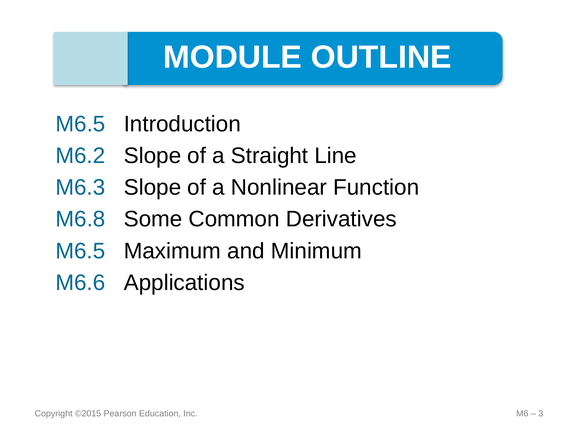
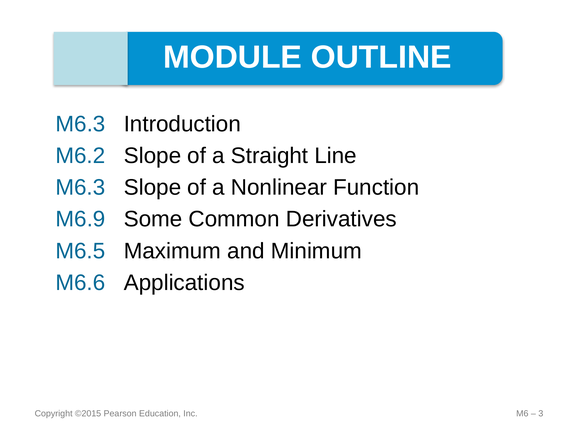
M6.5 at (80, 124): M6.5 -> M6.3
M6.8: M6.8 -> M6.9
